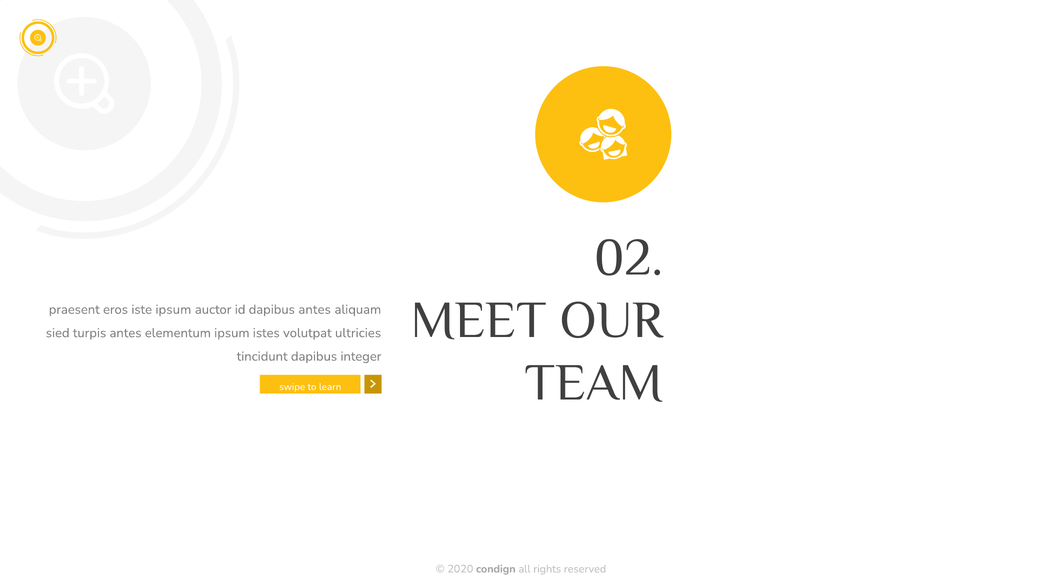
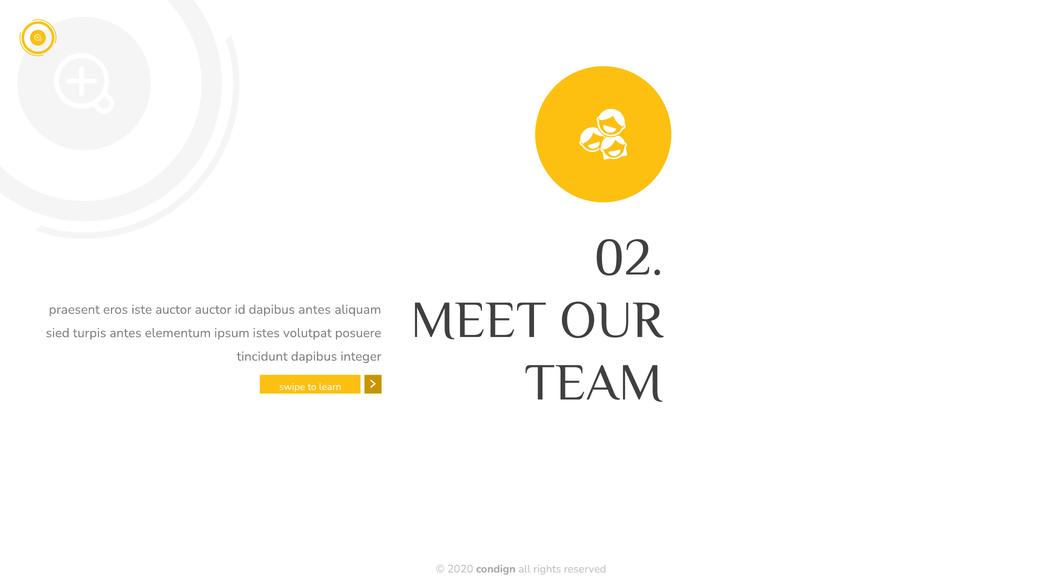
iste ipsum: ipsum -> auctor
ultricies: ultricies -> posuere
